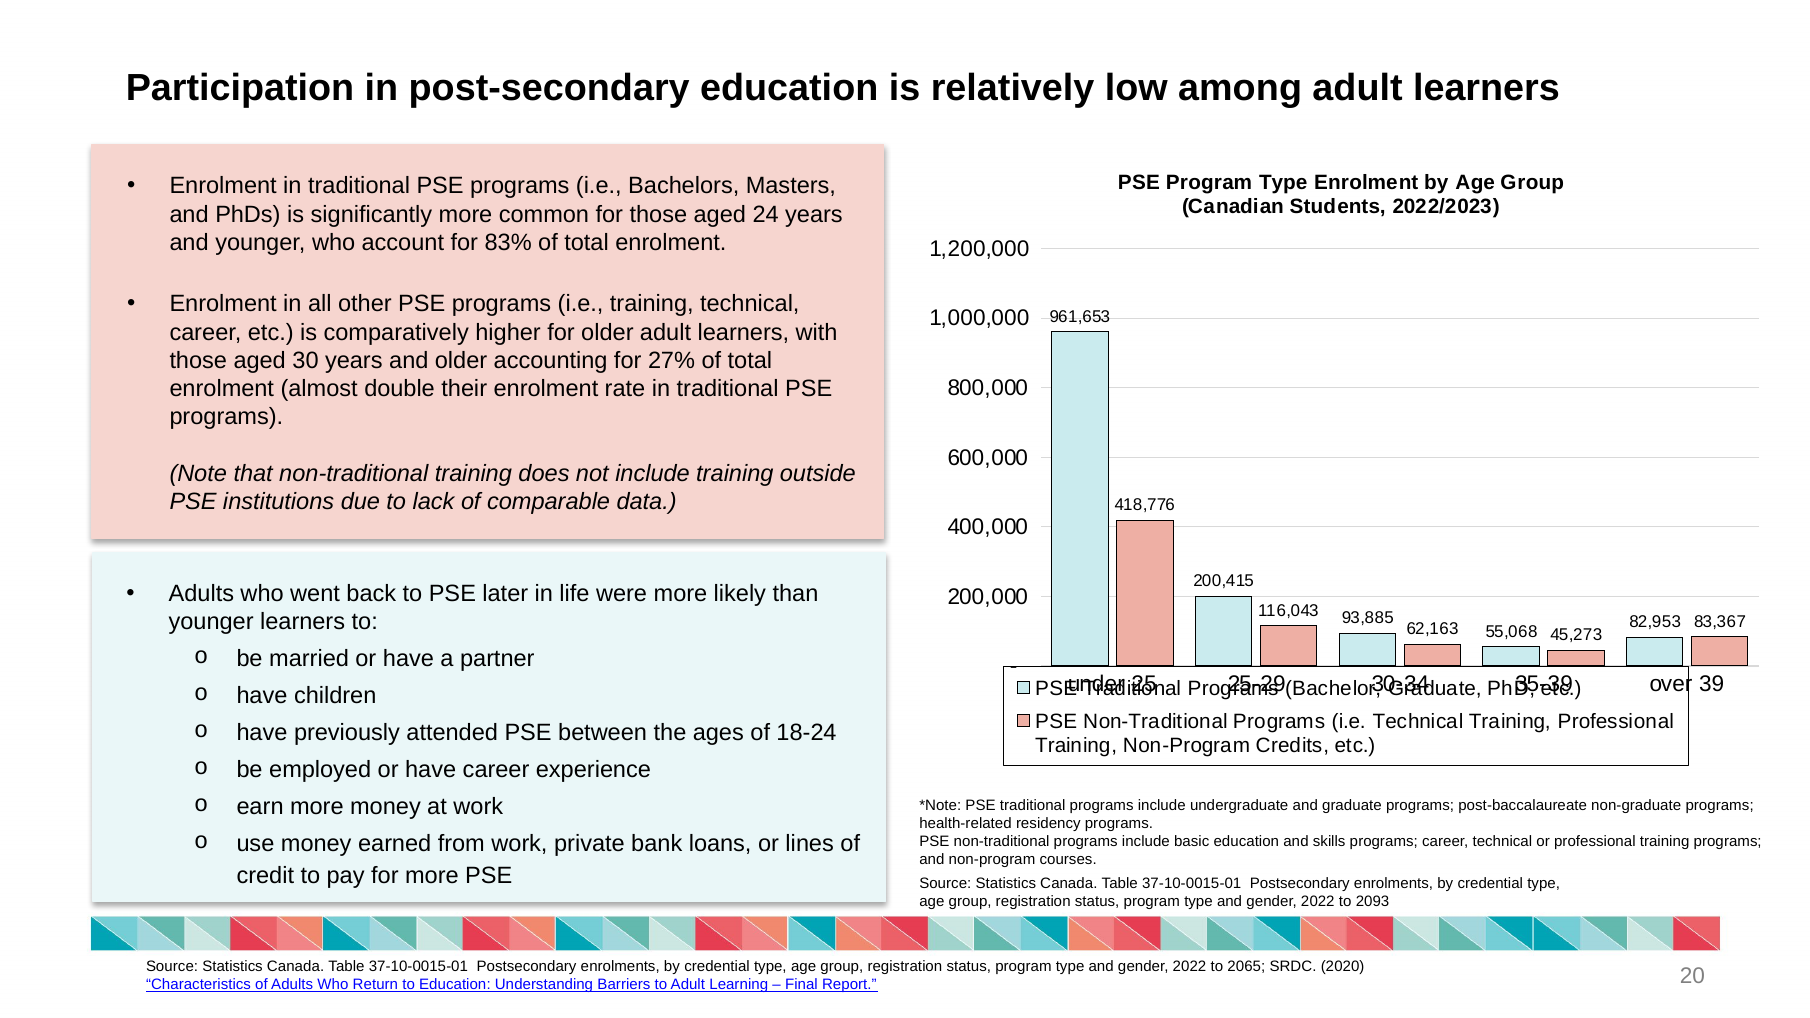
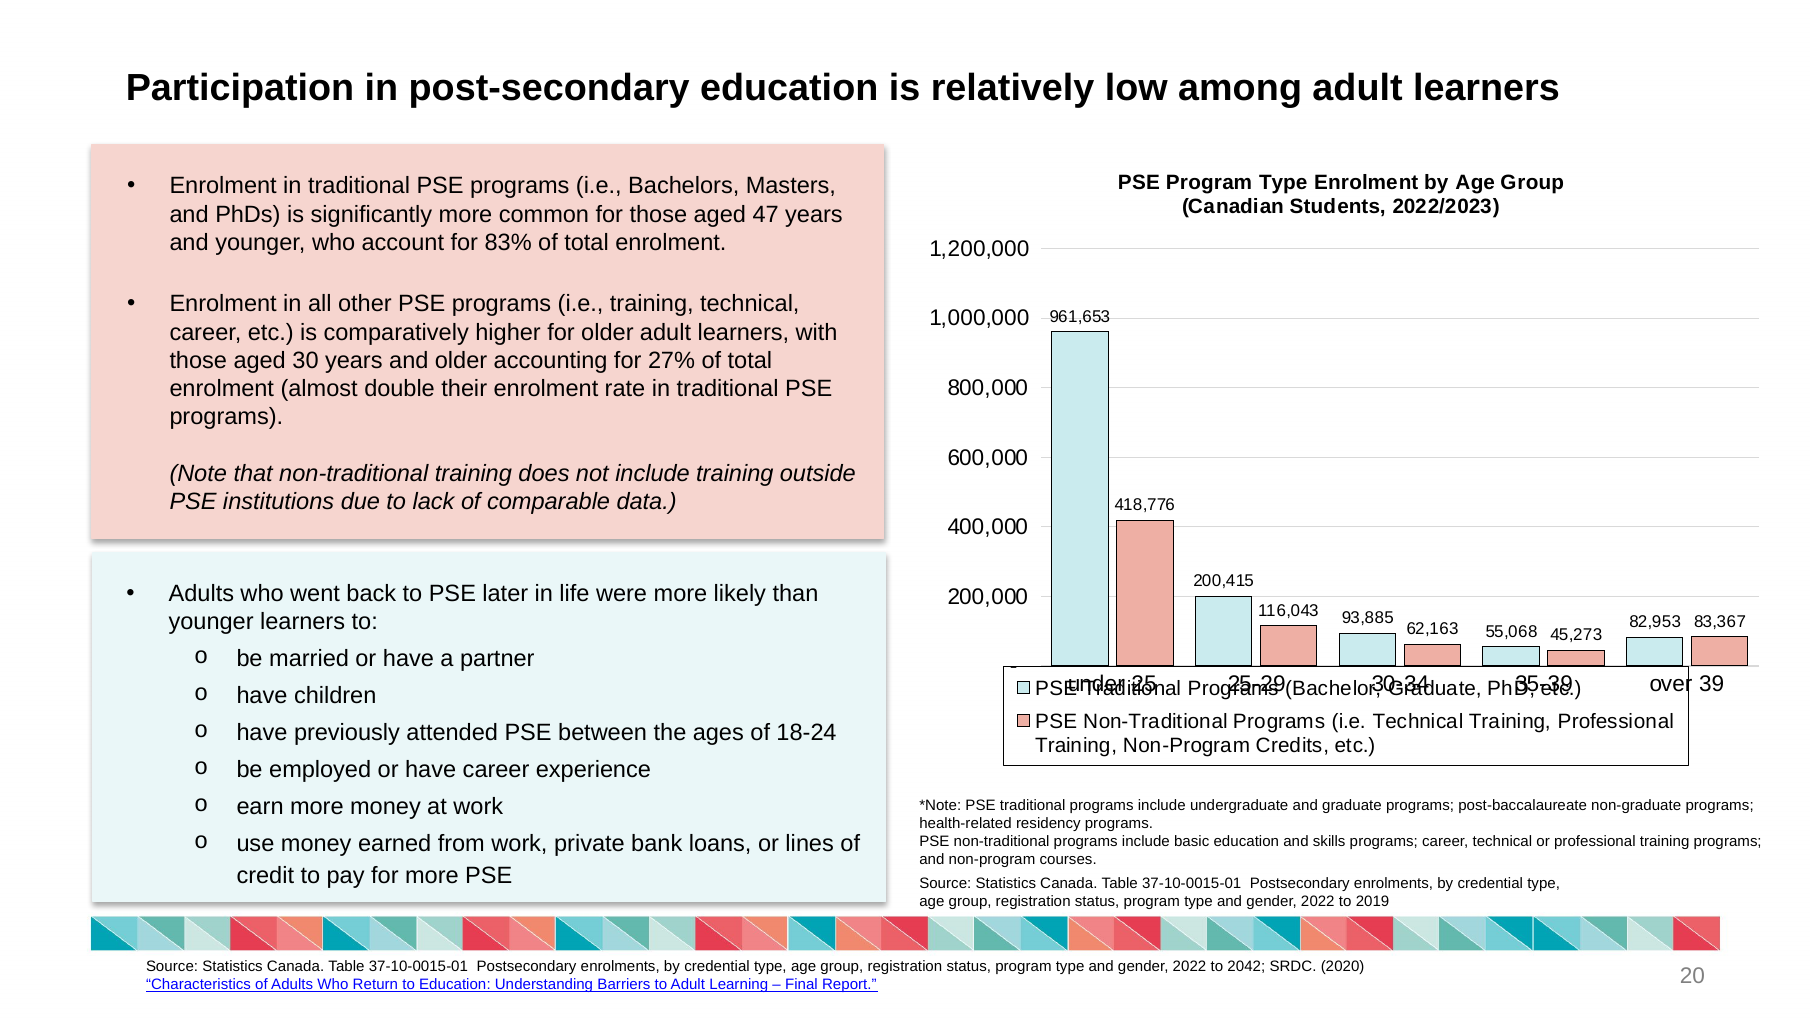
24: 24 -> 47
2093: 2093 -> 2019
2065: 2065 -> 2042
